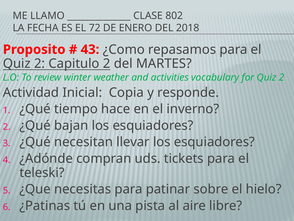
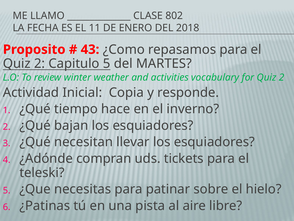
72: 72 -> 11
Capitulo 2: 2 -> 5
